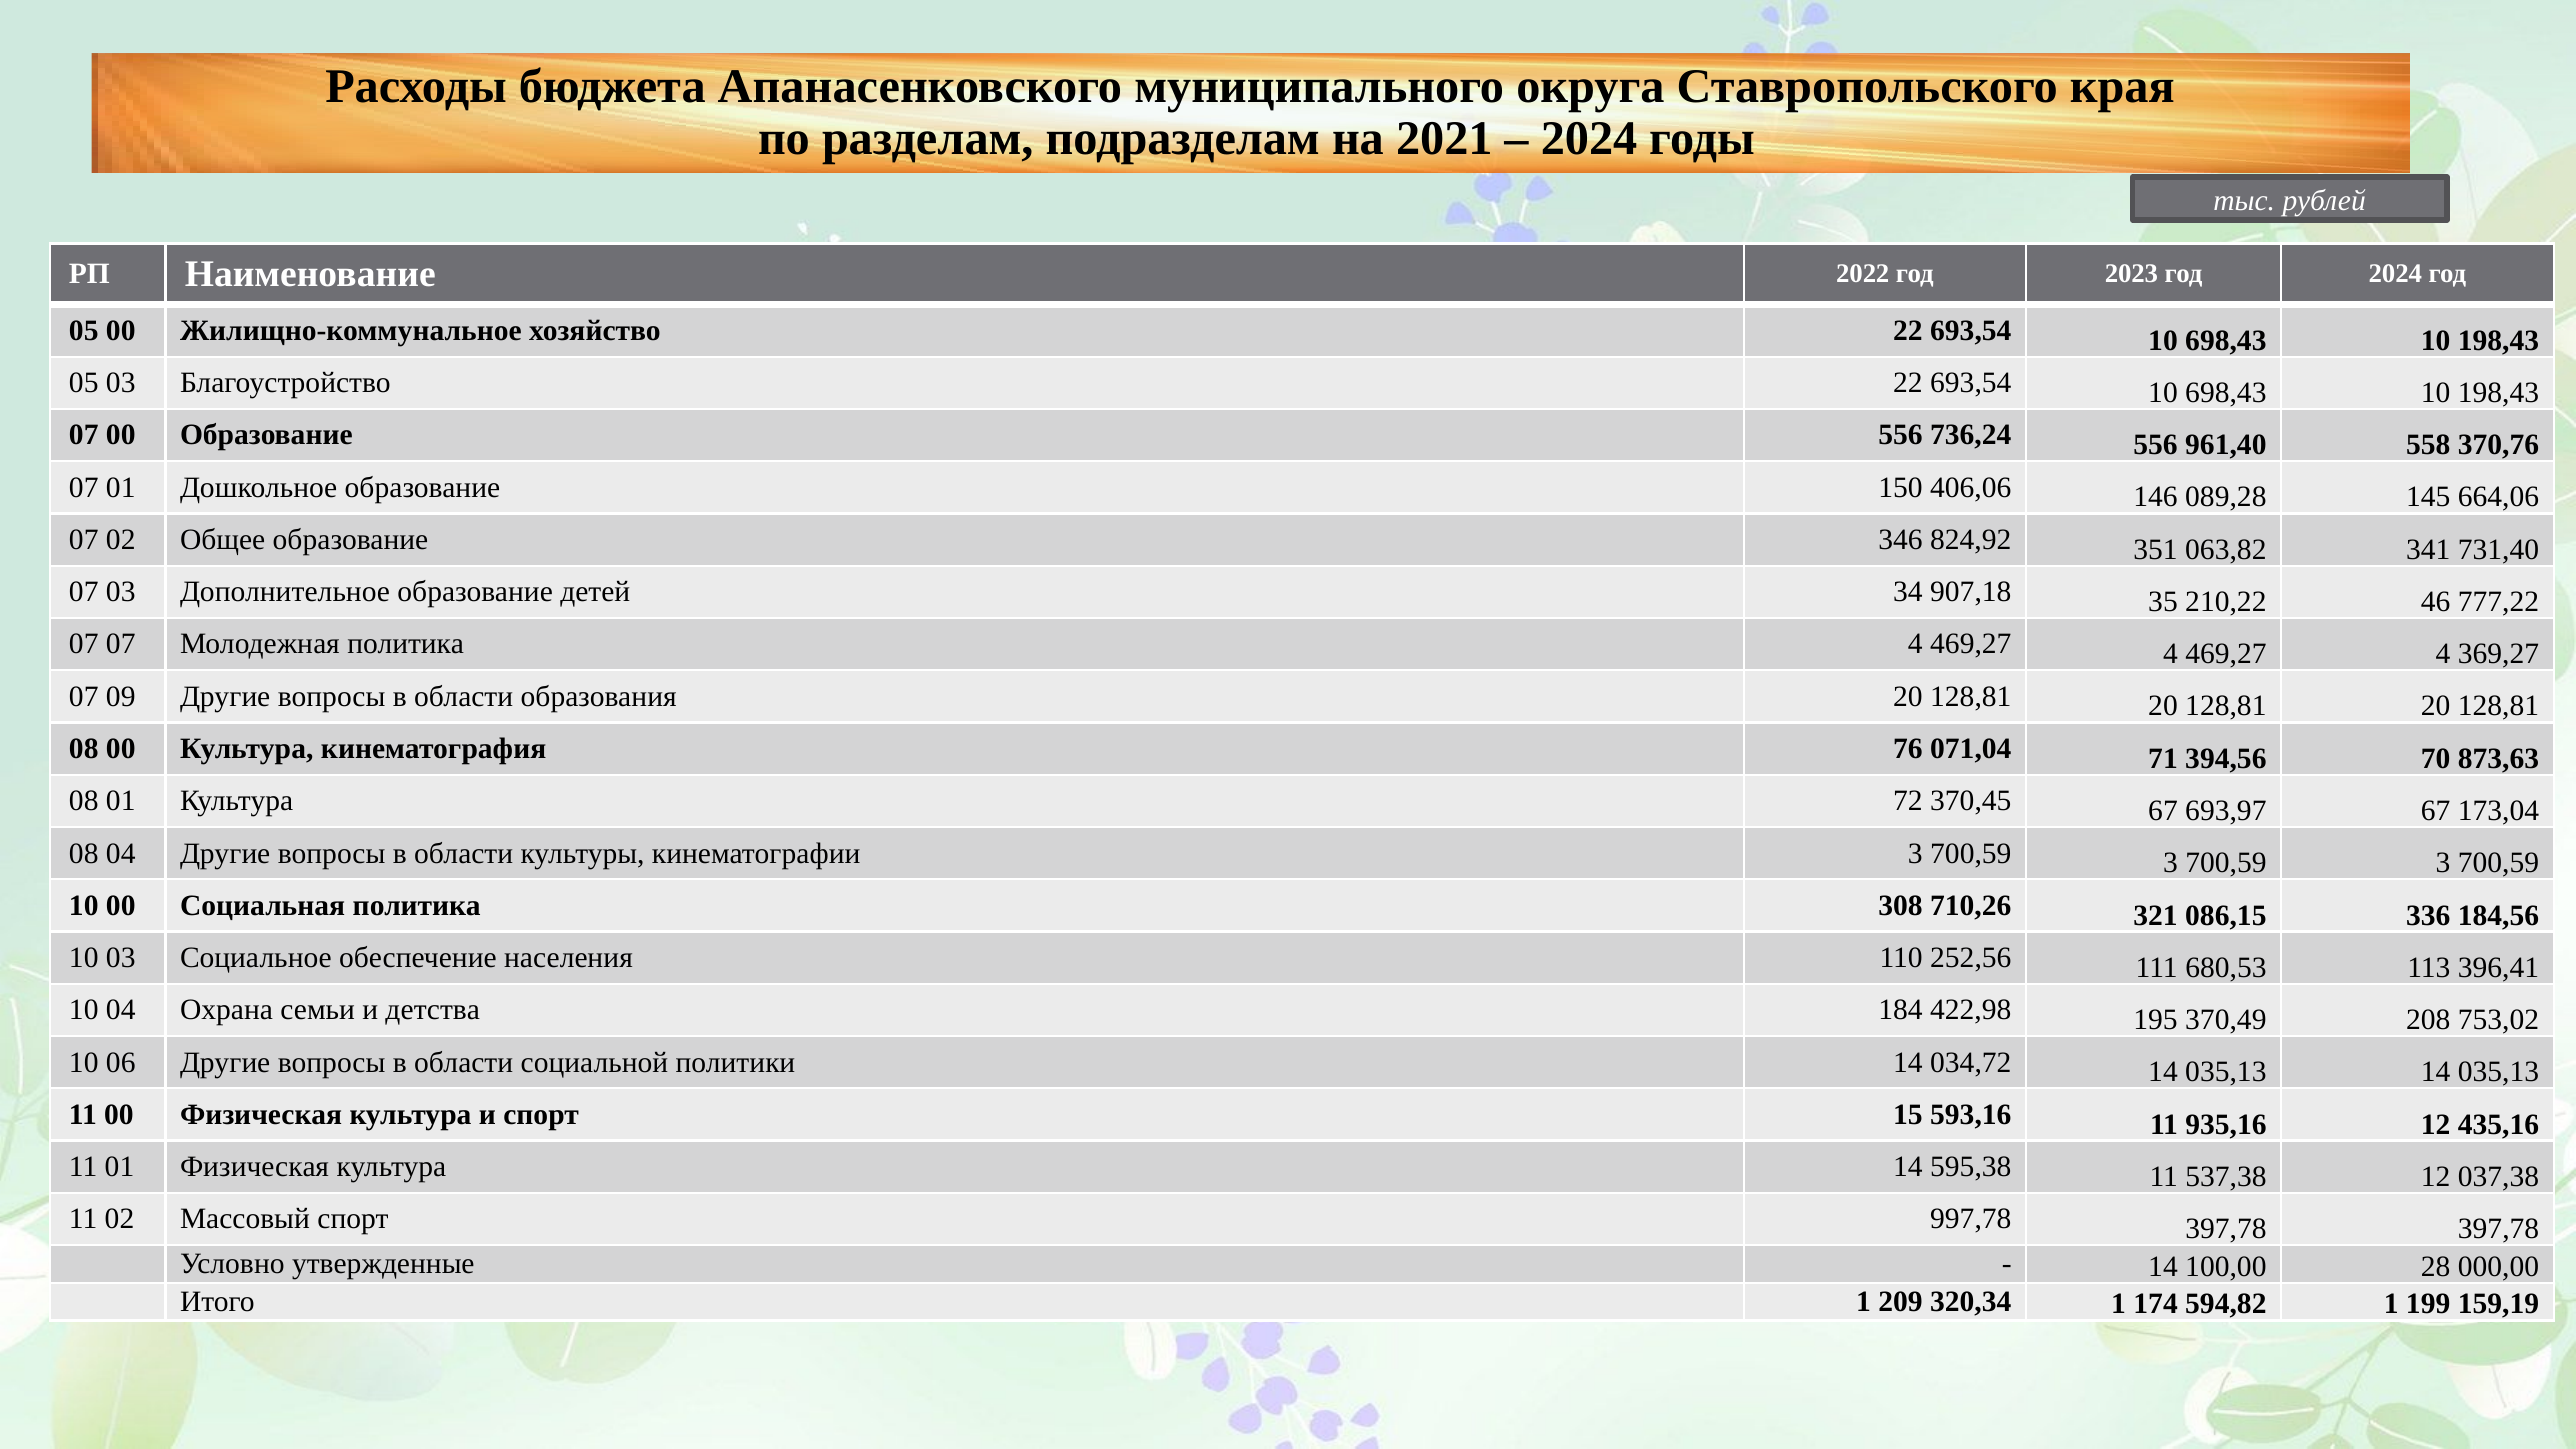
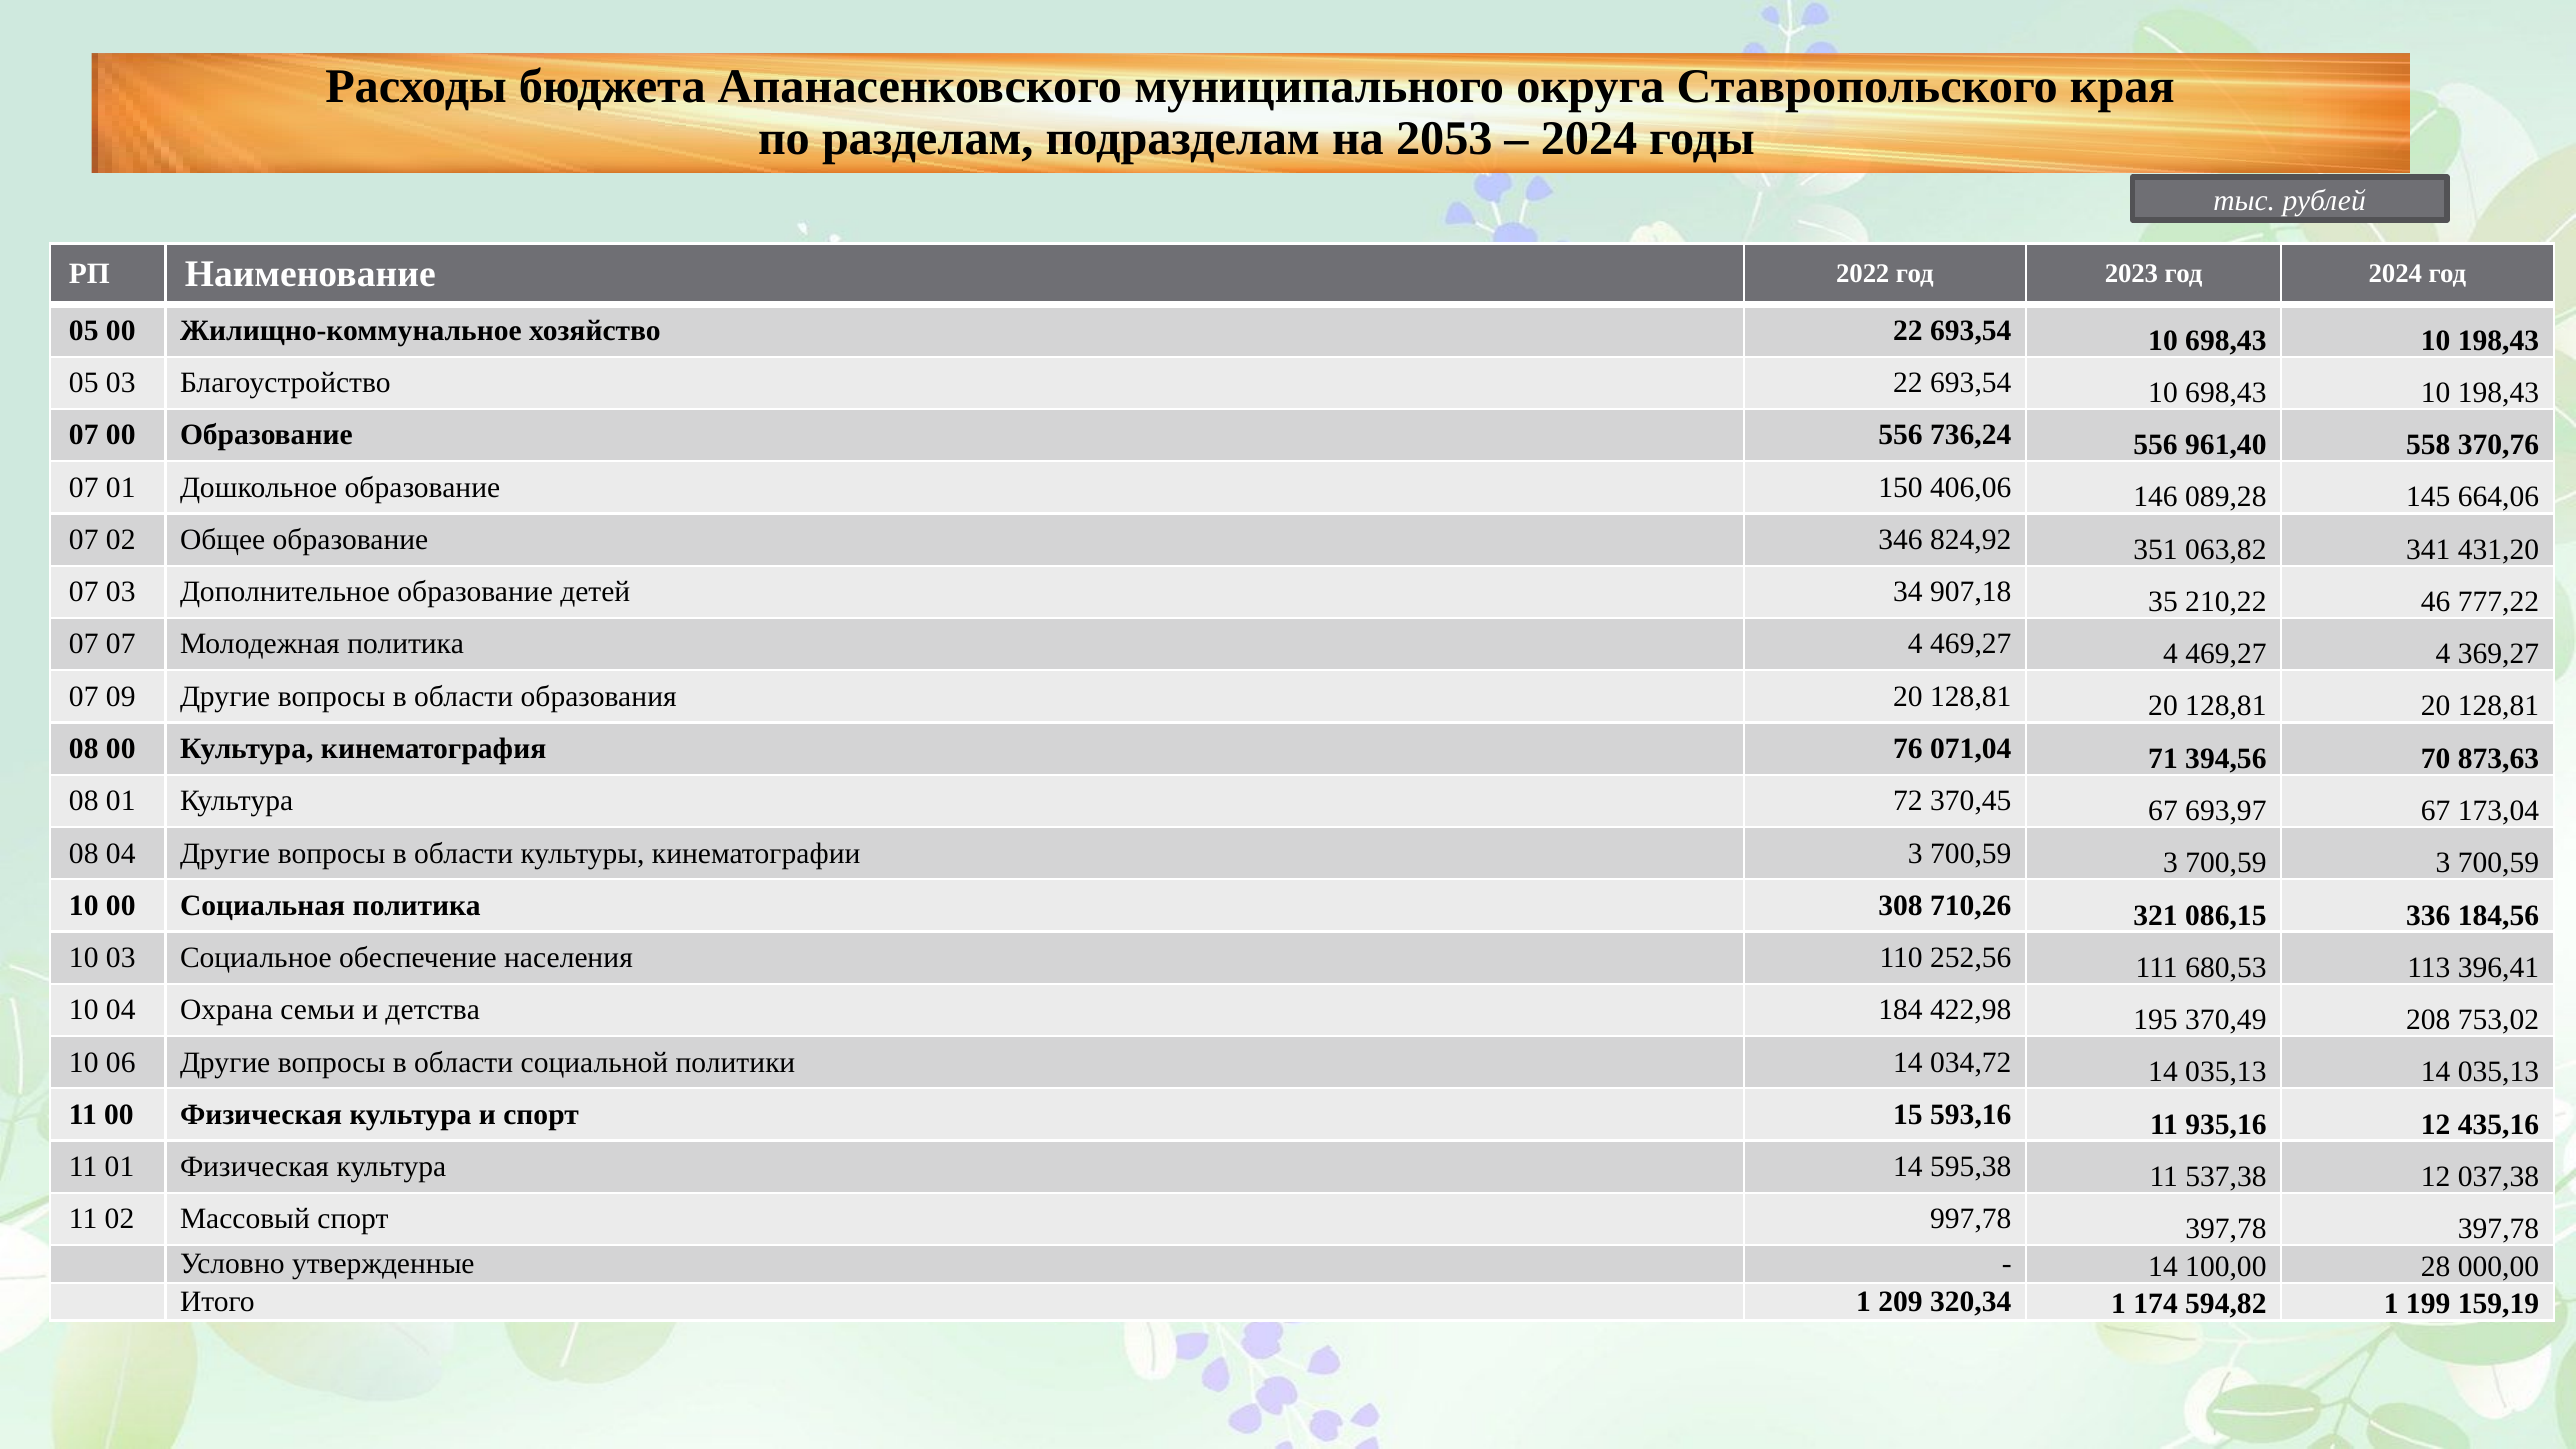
2021: 2021 -> 2053
731,40: 731,40 -> 431,20
